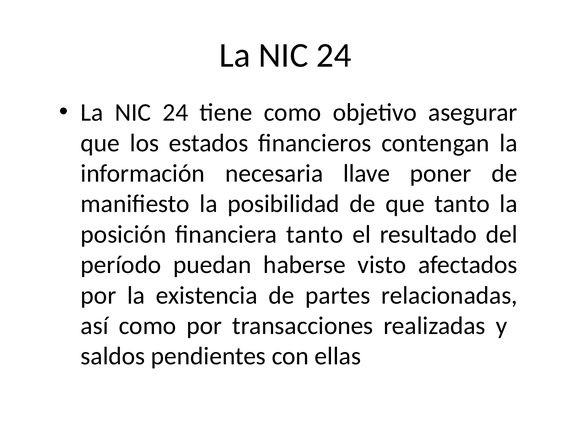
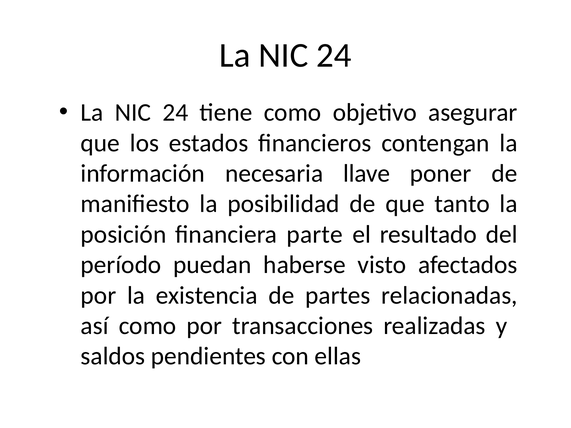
financiera tanto: tanto -> parte
